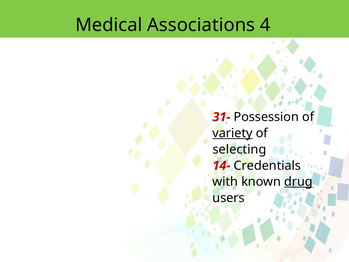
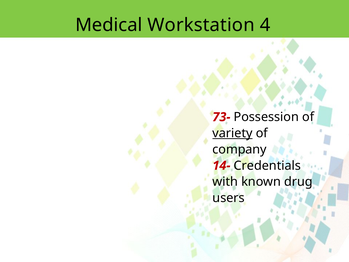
Associations: Associations -> Workstation
31-: 31- -> 73-
selecting: selecting -> company
drug underline: present -> none
